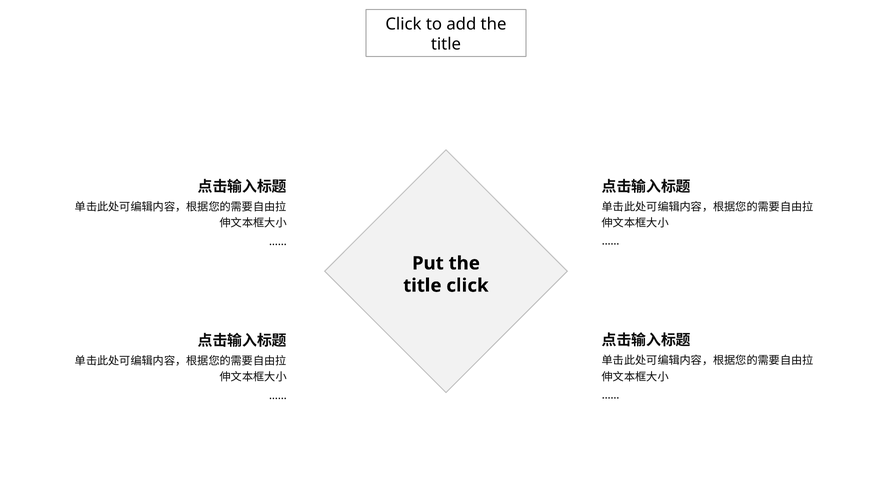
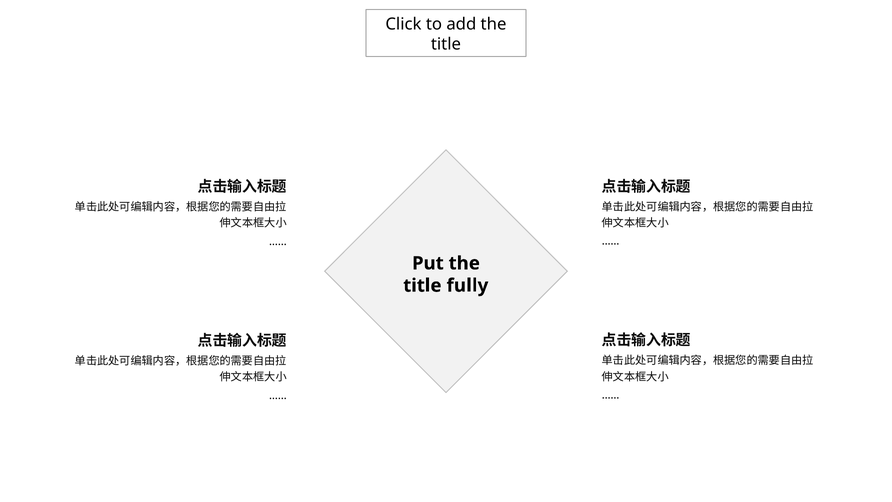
title click: click -> fully
